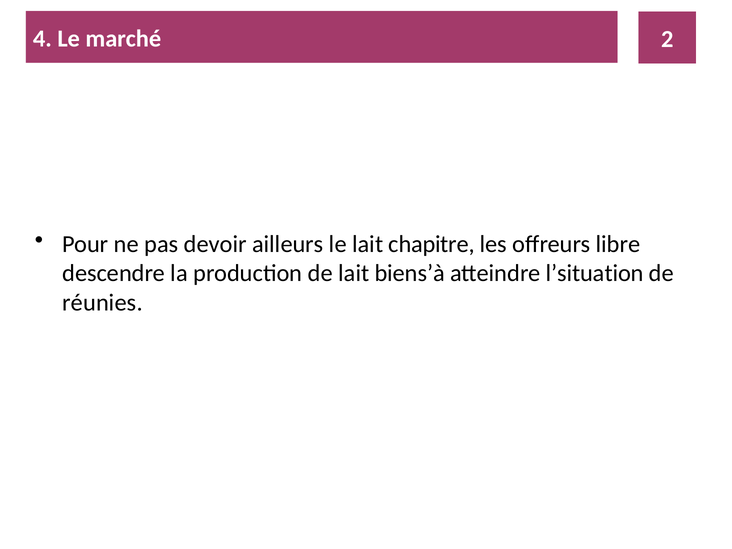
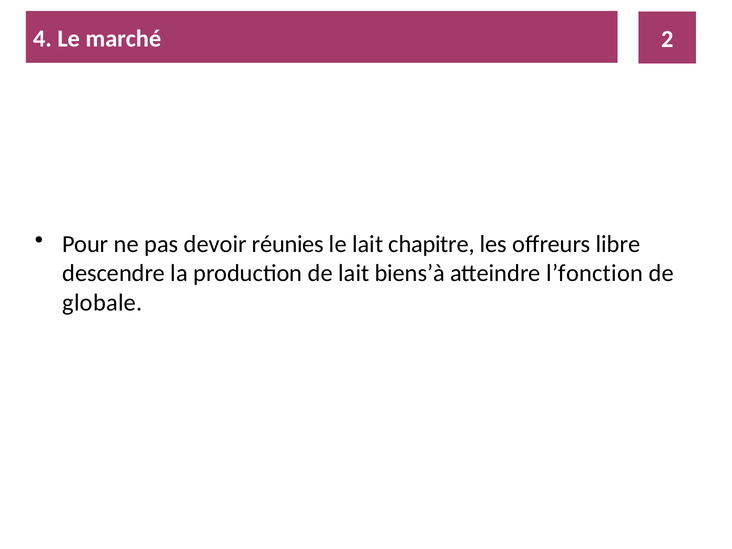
ailleurs: ailleurs -> réunies
l’situation: l’situation -> l’fonction
réunies: réunies -> globale
